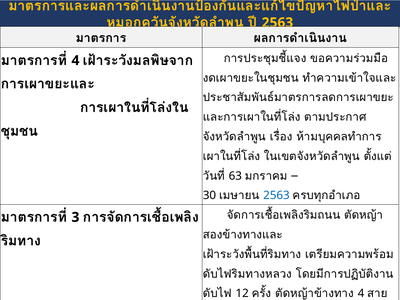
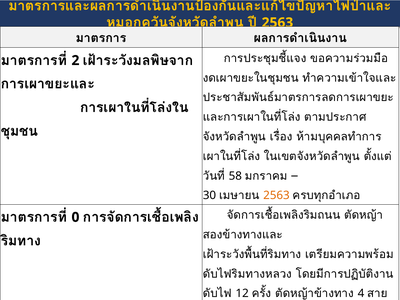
4 at (75, 60): 4 -> 2
63: 63 -> 58
2563 at (276, 195) colour: blue -> orange
3: 3 -> 0
